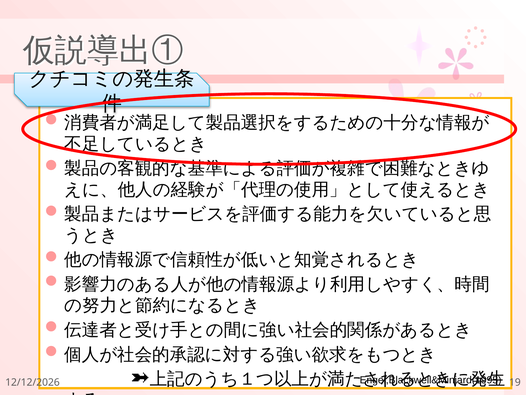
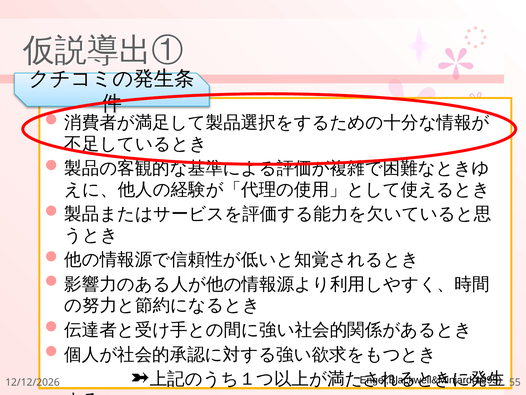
19: 19 -> 55
